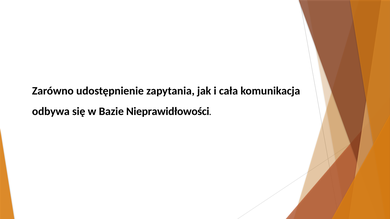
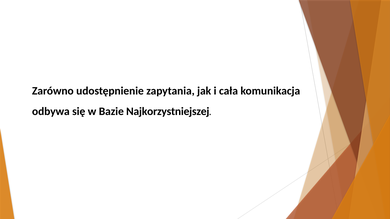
Nieprawidłowości: Nieprawidłowości -> Najkorzystniejszej
